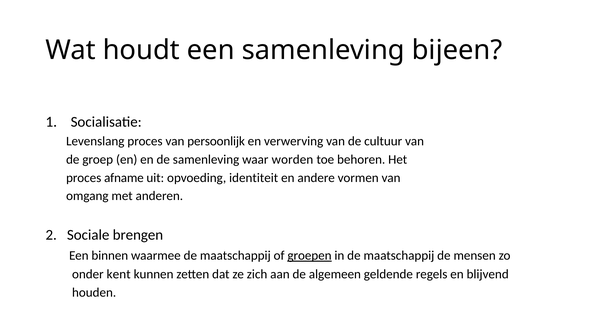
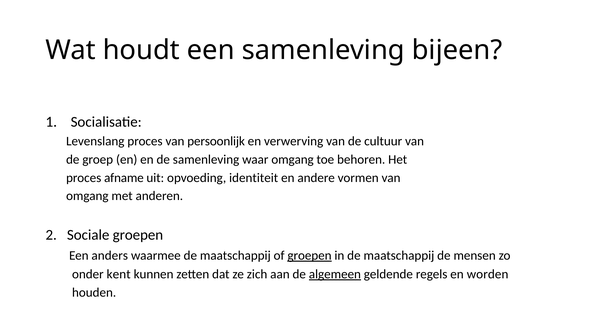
waar worden: worden -> omgang
Sociale brengen: brengen -> groepen
binnen: binnen -> anders
algemeen underline: none -> present
blijvend: blijvend -> worden
